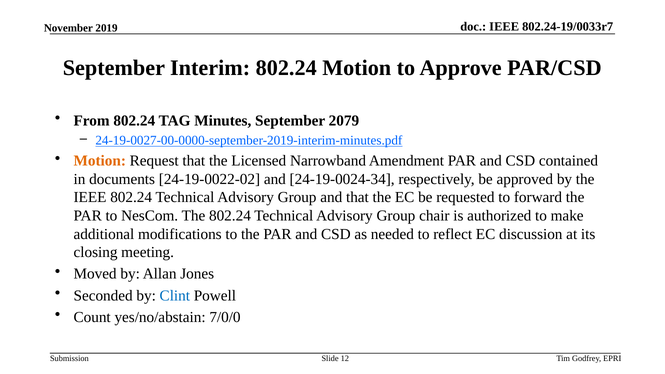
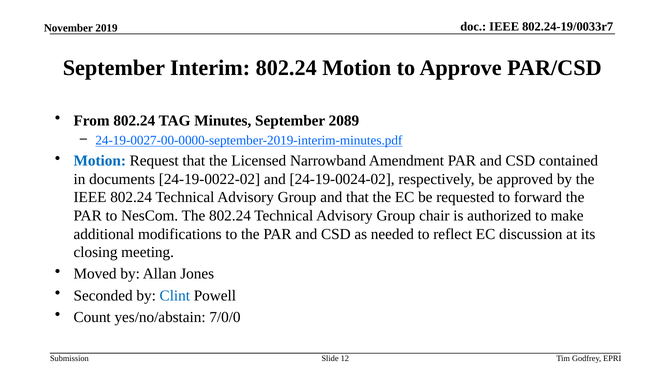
2079: 2079 -> 2089
Motion at (100, 161) colour: orange -> blue
24-19-0024-34: 24-19-0024-34 -> 24-19-0024-02
